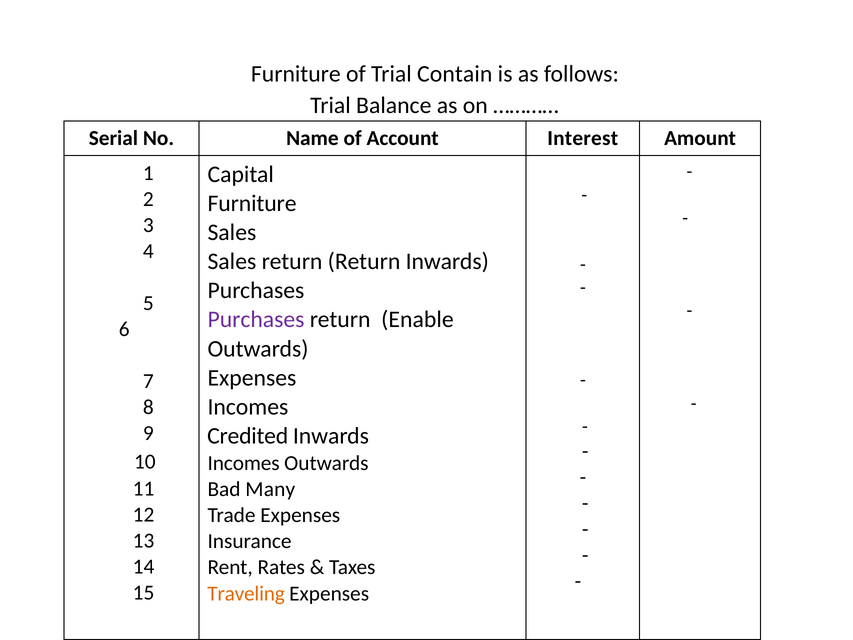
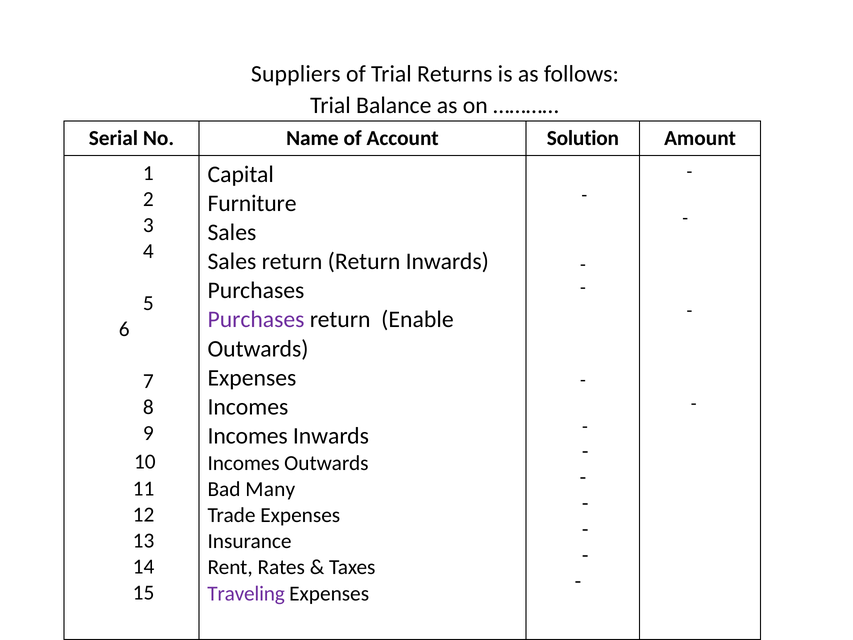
Furniture at (296, 74): Furniture -> Suppliers
Contain: Contain -> Returns
Interest: Interest -> Solution
Credited at (248, 436): Credited -> Incomes
Traveling colour: orange -> purple
